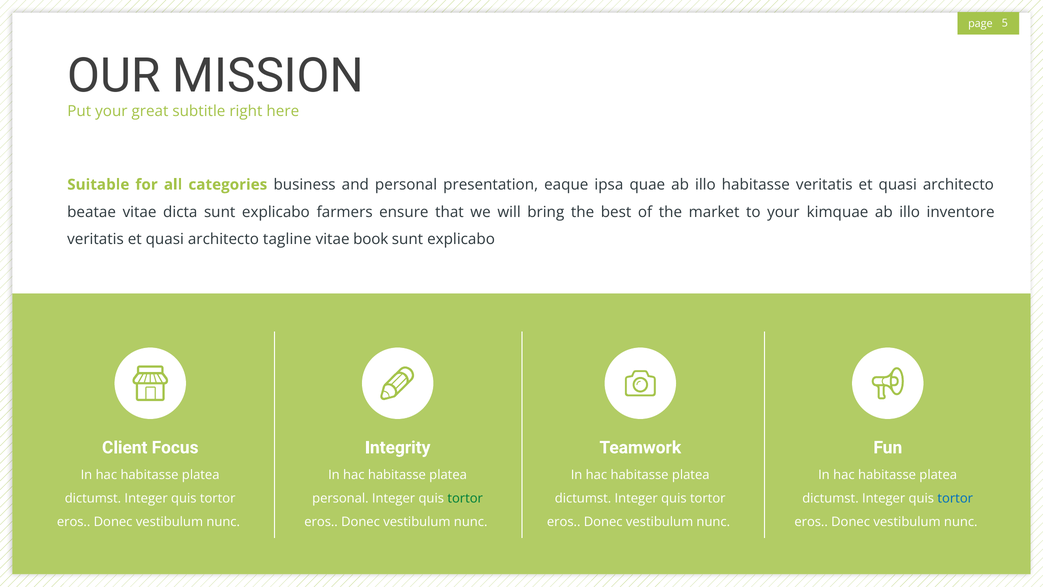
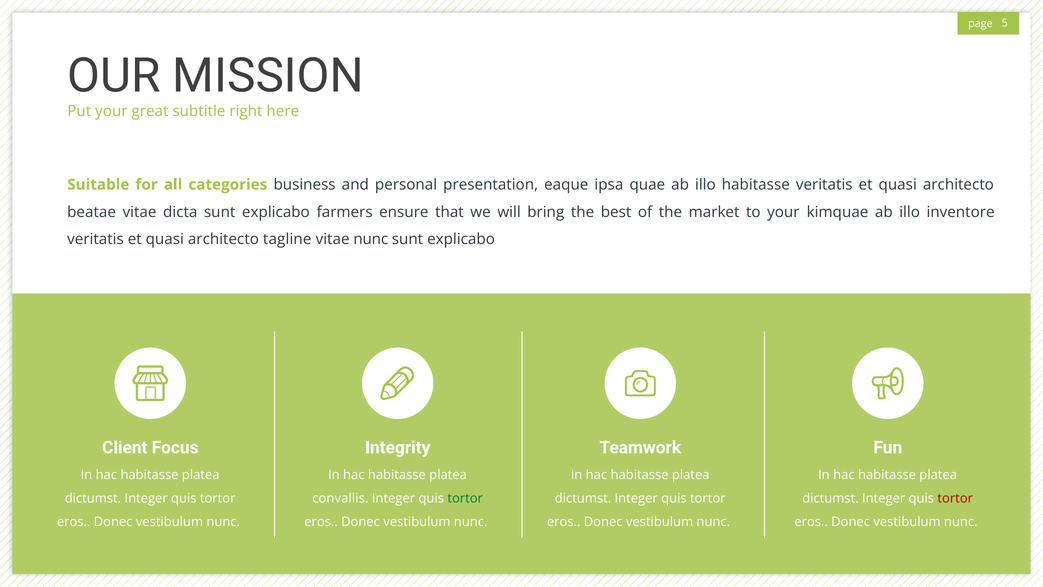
vitae book: book -> nunc
personal at (340, 498): personal -> convallis
tortor at (955, 498) colour: blue -> red
